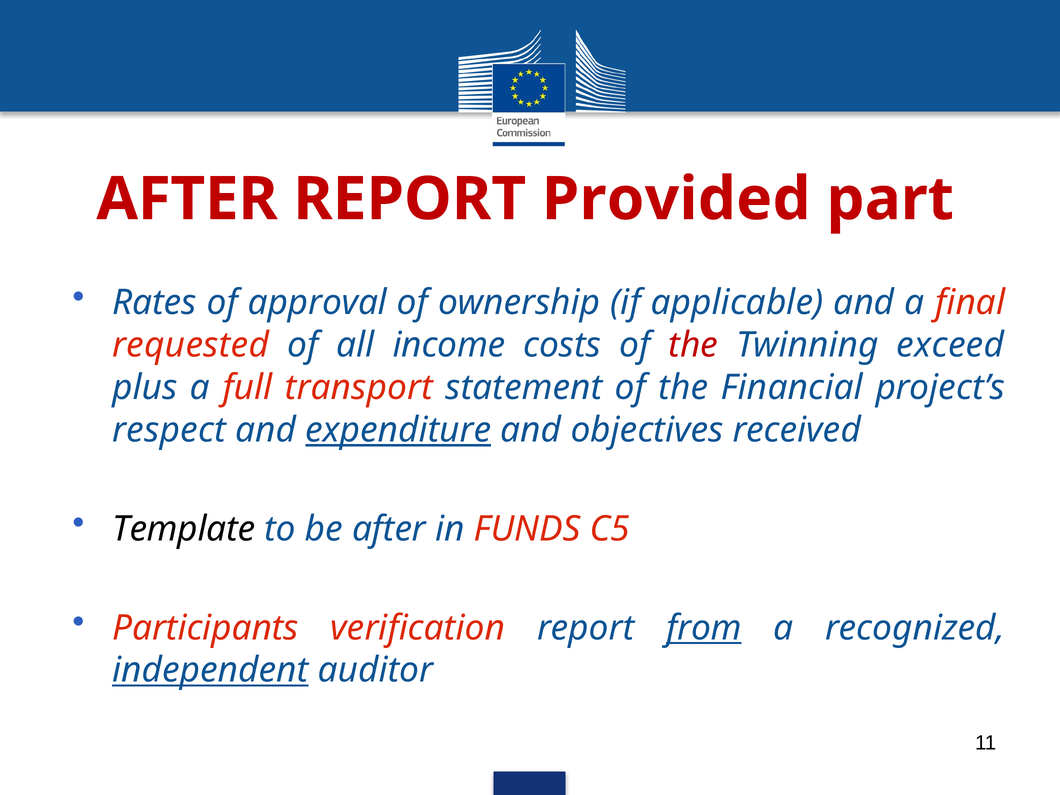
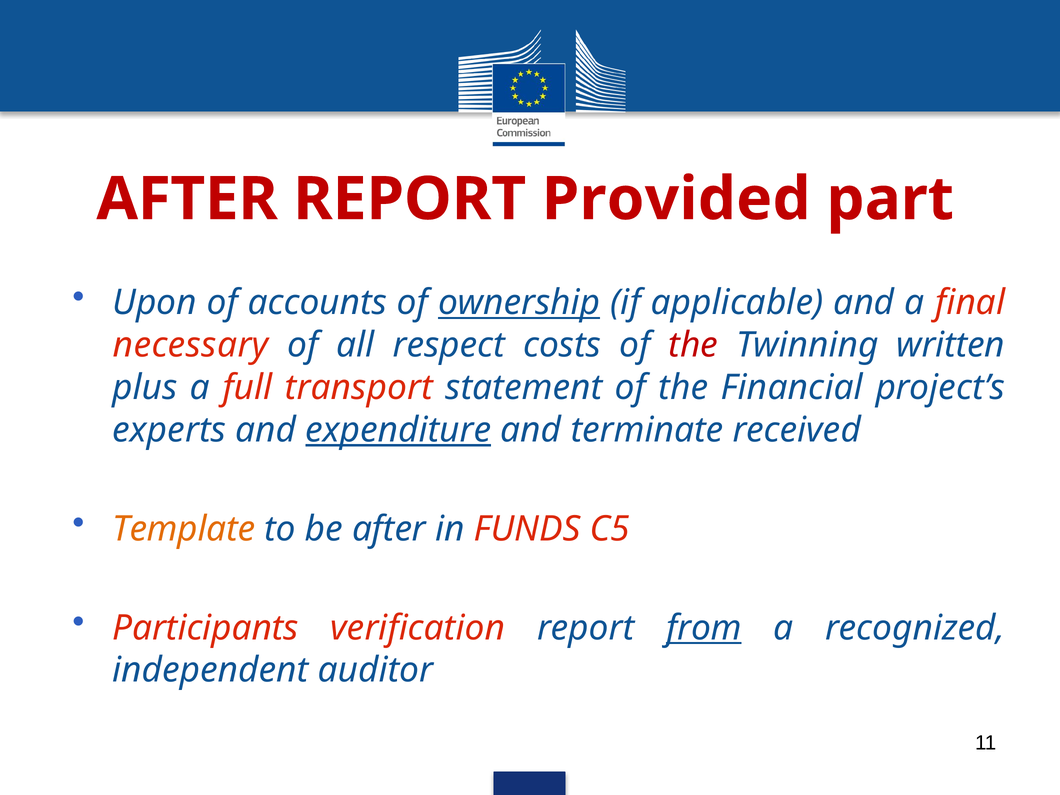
Rates: Rates -> Upon
approval: approval -> accounts
ownership underline: none -> present
requested: requested -> necessary
income: income -> respect
exceed: exceed -> written
respect: respect -> experts
objectives: objectives -> terminate
Template colour: black -> orange
independent underline: present -> none
